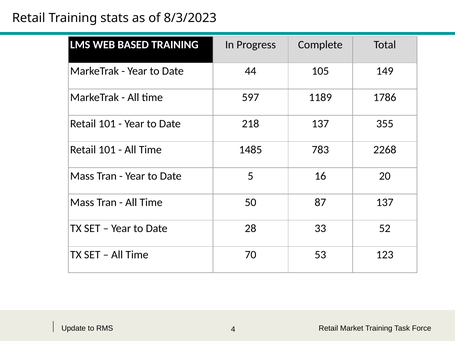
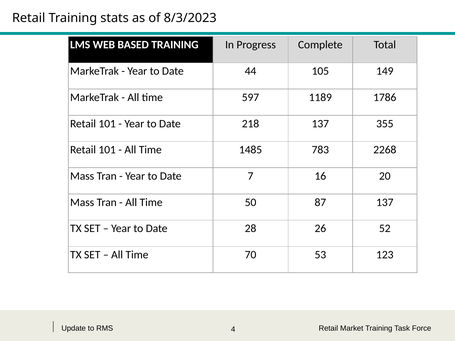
5: 5 -> 7
33: 33 -> 26
